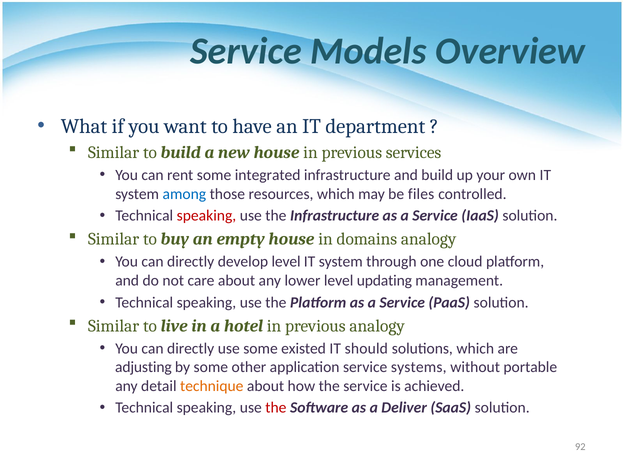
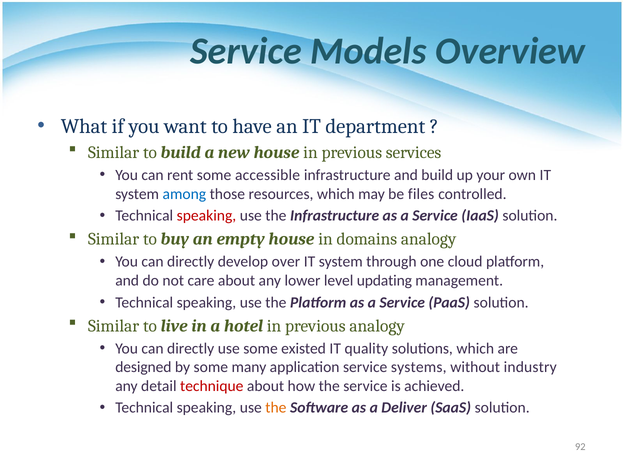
integrated: integrated -> accessible
develop level: level -> over
should: should -> quality
adjusting: adjusting -> designed
other: other -> many
portable: portable -> industry
technique colour: orange -> red
the at (276, 407) colour: red -> orange
